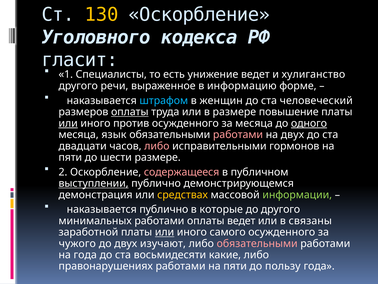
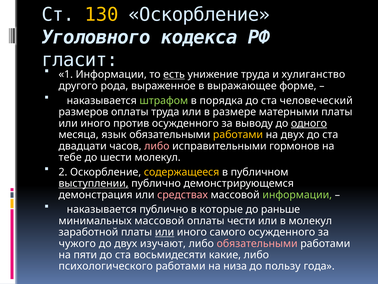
1 Специалисты: Специалисты -> Информации
есть underline: none -> present
унижение ведет: ведет -> труда
речи: речи -> рода
информацию: информацию -> выражающее
штрафом colour: light blue -> light green
женщин: женщин -> порядка
оплаты at (130, 112) underline: present -> none
повышение: повышение -> матерными
или at (68, 123) underline: present -> none
за месяца: месяца -> выводу
работами at (238, 134) colour: pink -> yellow
пяти at (70, 157): пяти -> тебе
шести размере: размере -> молекул
содержащееся colour: pink -> yellow
средствах colour: yellow -> pink
до другого: другого -> раньше
минимальных работами: работами -> массовой
оплаты ведет: ведет -> чести
в связаны: связаны -> молекул
на года: года -> пяти
правонарушениях: правонарушениях -> психологического
работами на пяти: пяти -> низа
